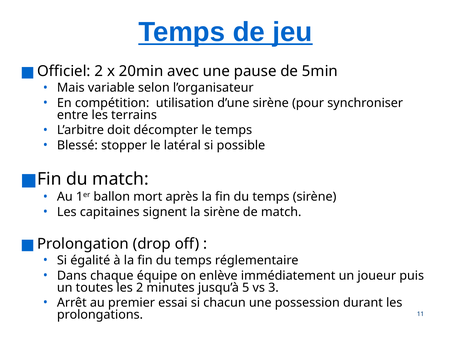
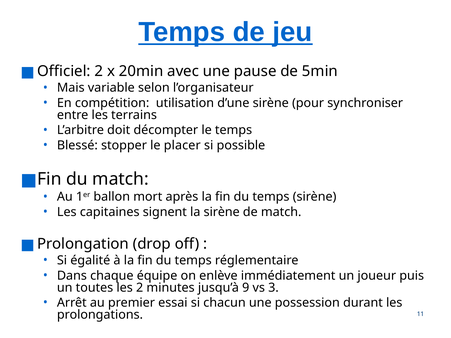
latéral: latéral -> placer
5: 5 -> 9
